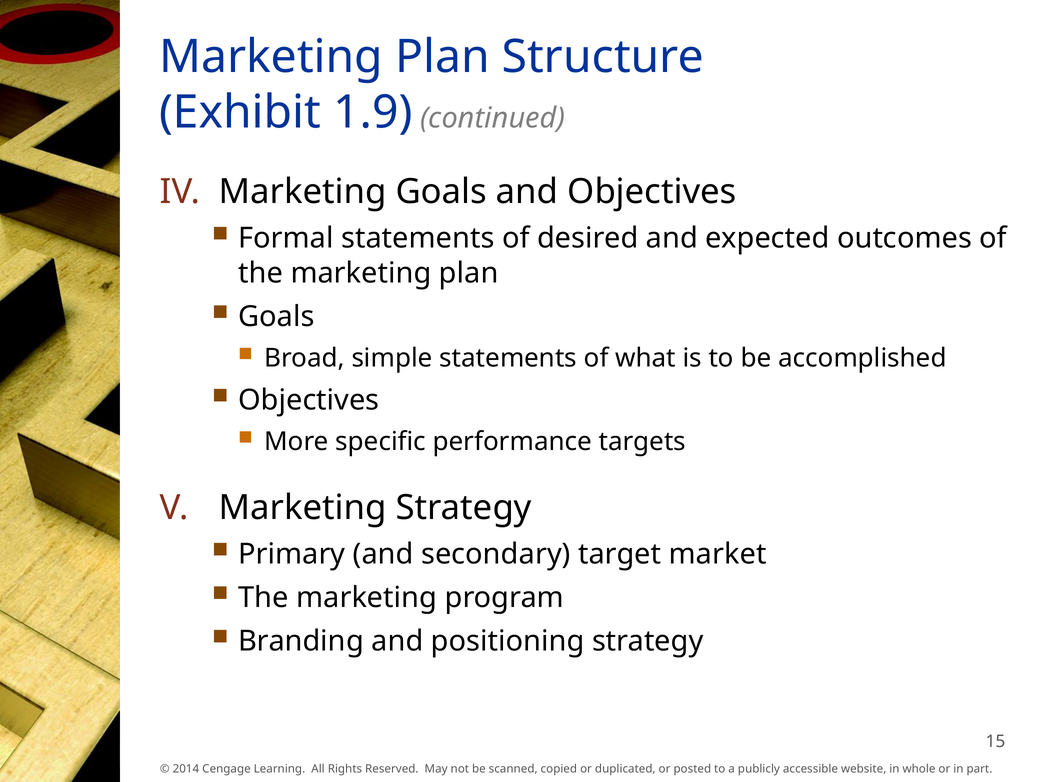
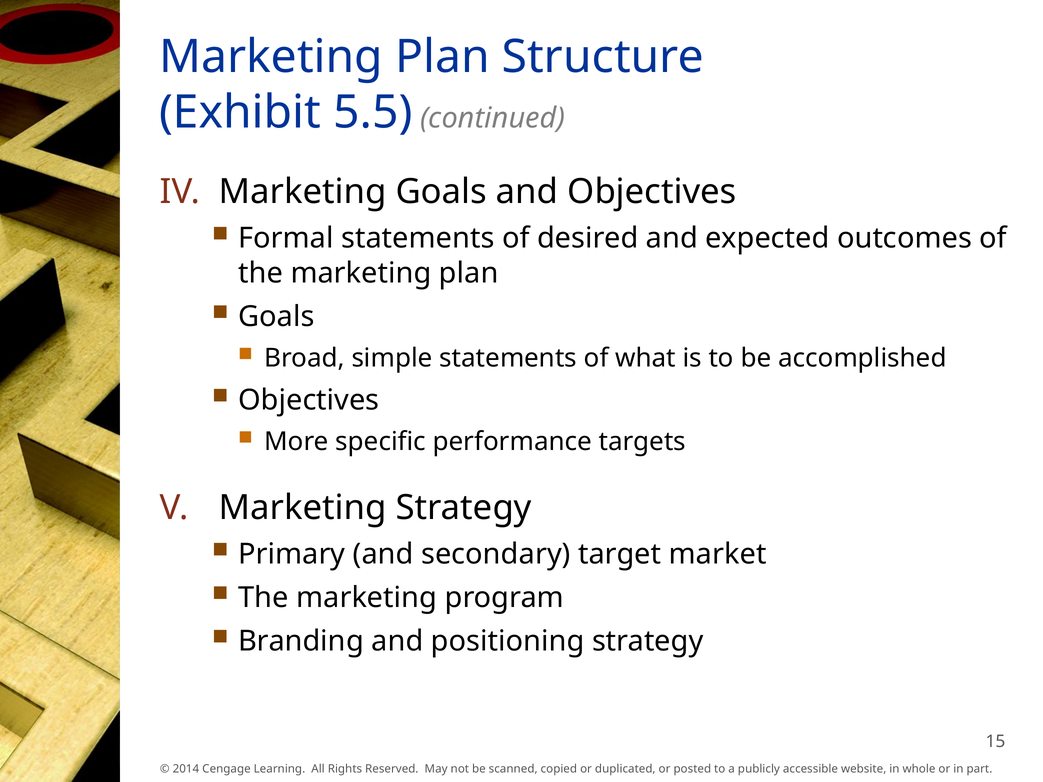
1.9: 1.9 -> 5.5
